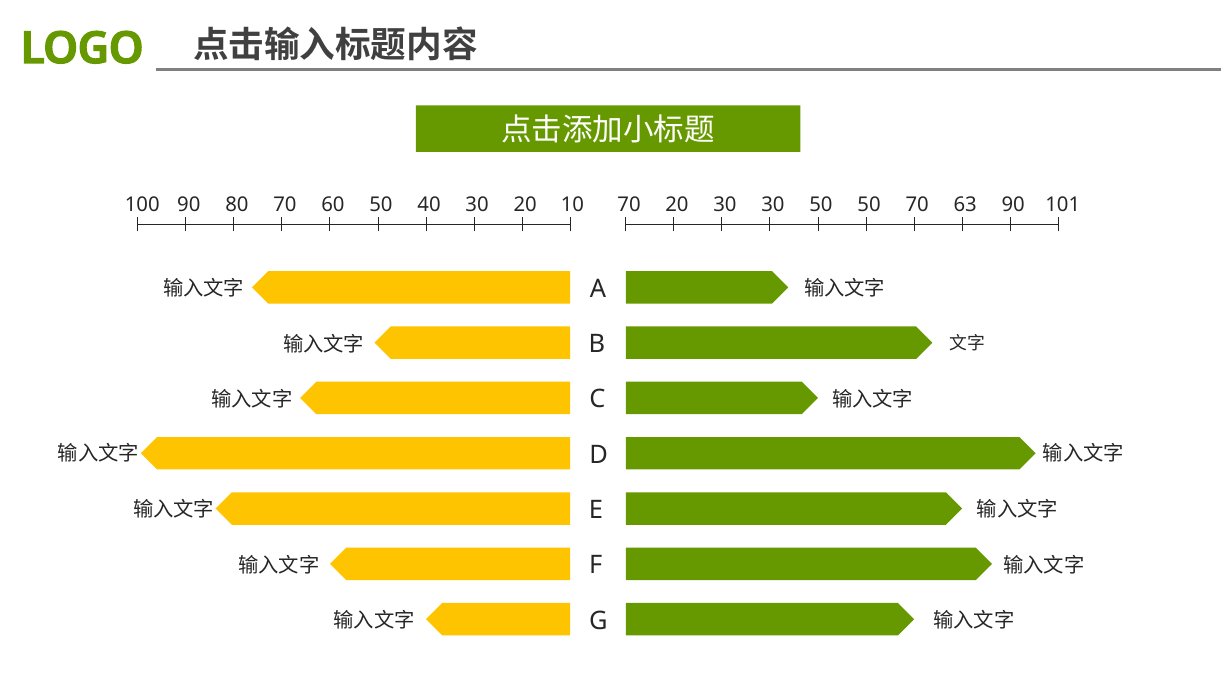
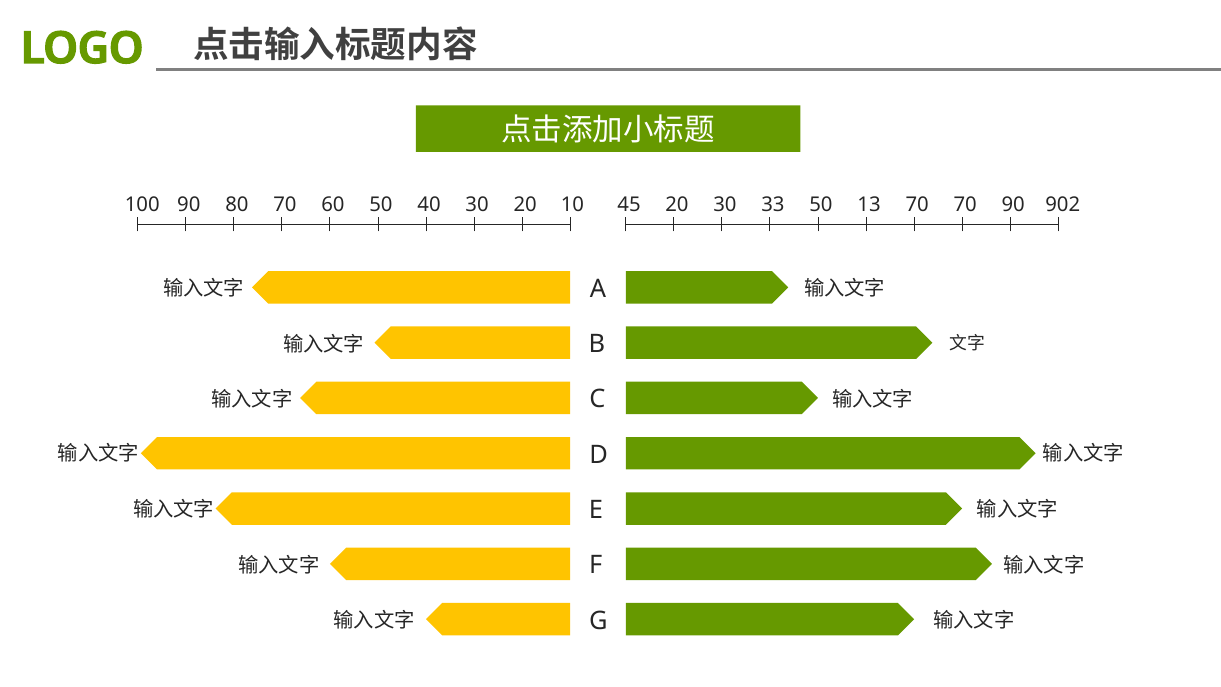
100 70: 70 -> 45
30 30: 30 -> 33
50 50: 50 -> 13
70 63: 63 -> 70
101: 101 -> 902
